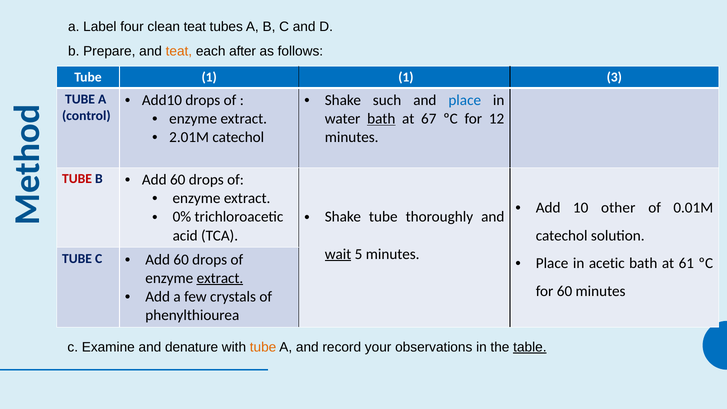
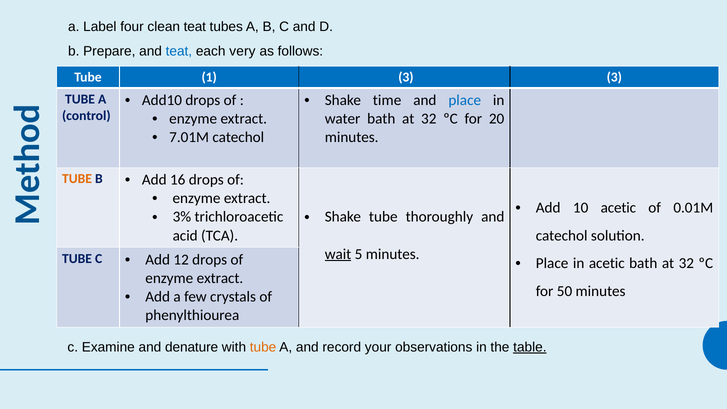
teat at (179, 51) colour: orange -> blue
after: after -> very
1 1: 1 -> 3
such: such -> time
bath at (381, 119) underline: present -> none
67 at (429, 119): 67 -> 32
12: 12 -> 20
2.01M: 2.01M -> 7.01M
TUBE at (77, 179) colour: red -> orange
60 at (178, 180): 60 -> 16
10 other: other -> acetic
0%: 0% -> 3%
60 at (181, 260): 60 -> 12
61 at (686, 263): 61 -> 32
extract at (220, 278) underline: present -> none
for 60: 60 -> 50
